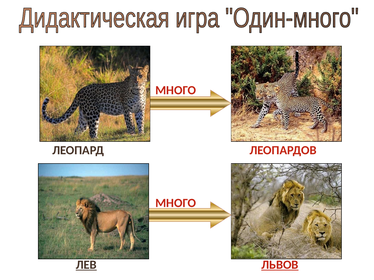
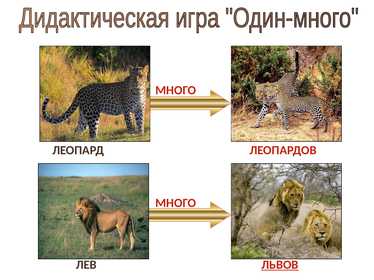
ЛЕВ underline: present -> none
